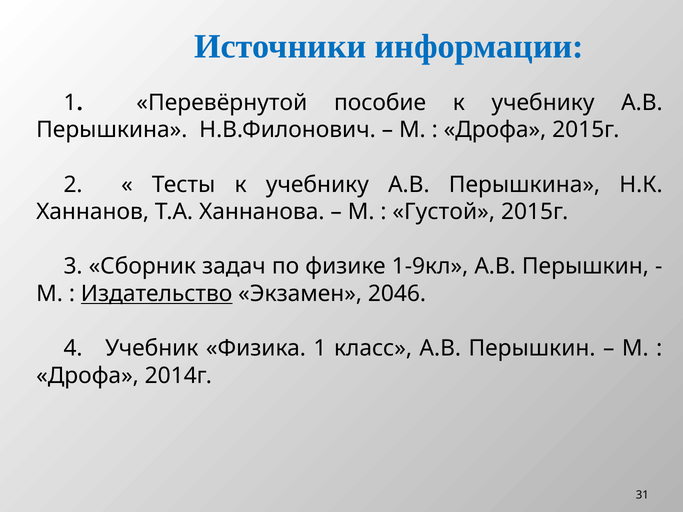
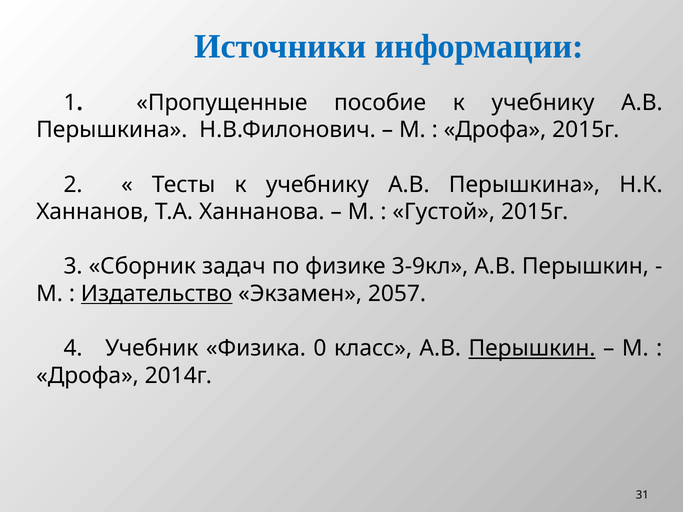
Перевёрнутой: Перевёрнутой -> Пропущенные
1-9кл: 1-9кл -> 3-9кл
2046: 2046 -> 2057
Физика 1: 1 -> 0
Перышкин at (532, 349) underline: none -> present
